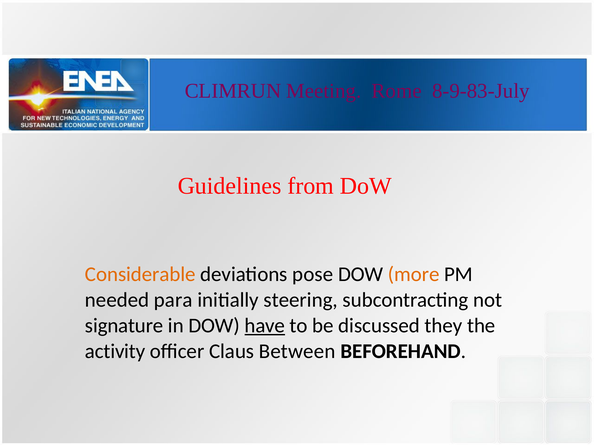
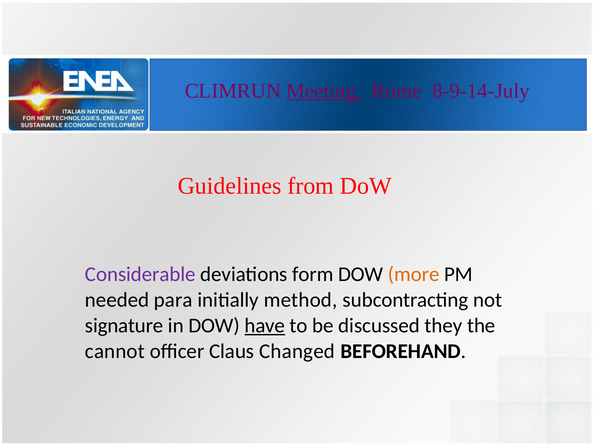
Meeting underline: none -> present
8-9-83-July: 8-9-83-July -> 8-9-14-July
Considerable colour: orange -> purple
pose: pose -> form
steering: steering -> method
activity: activity -> cannot
Between: Between -> Changed
